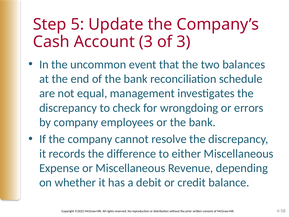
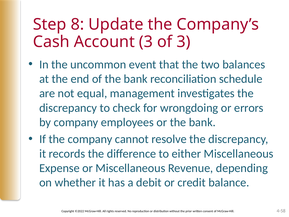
5: 5 -> 8
